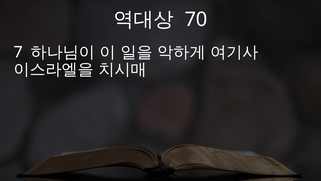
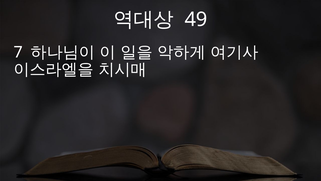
70: 70 -> 49
